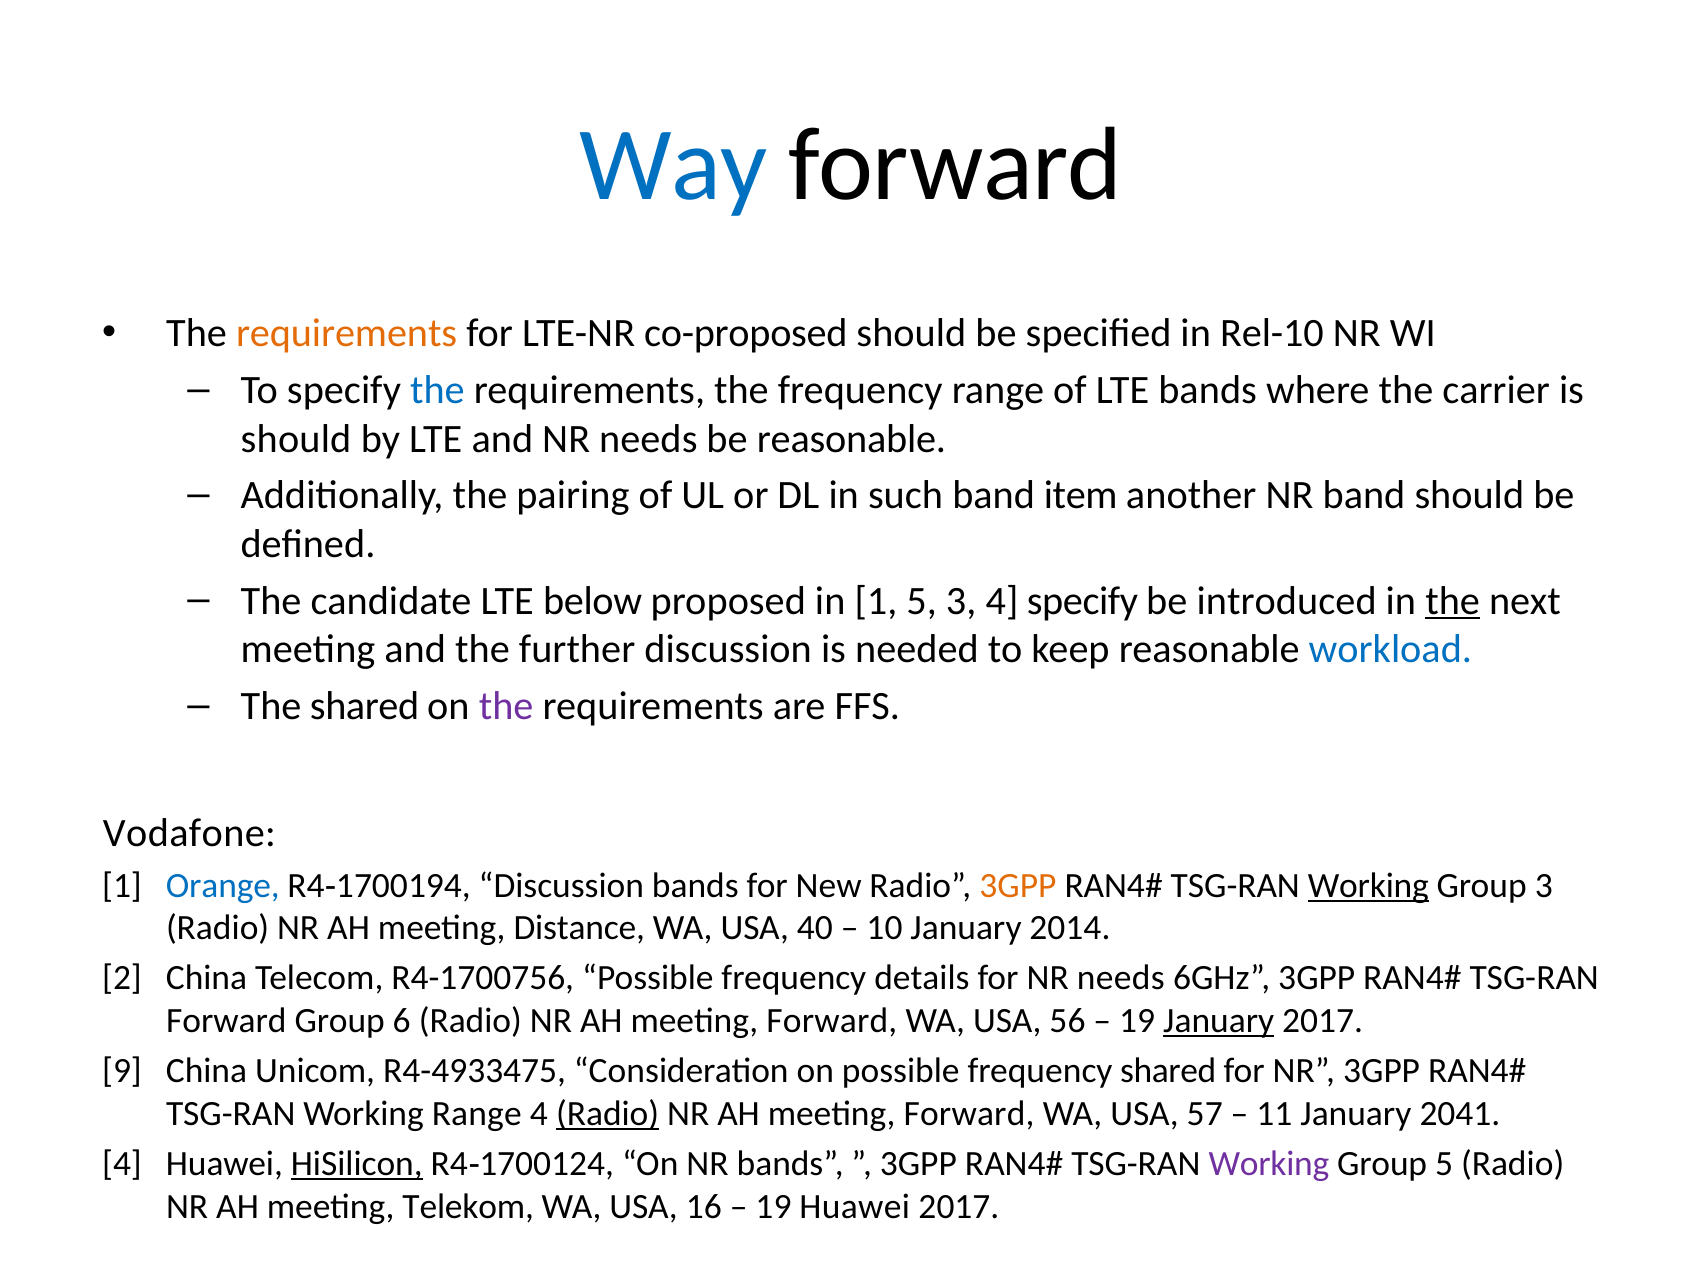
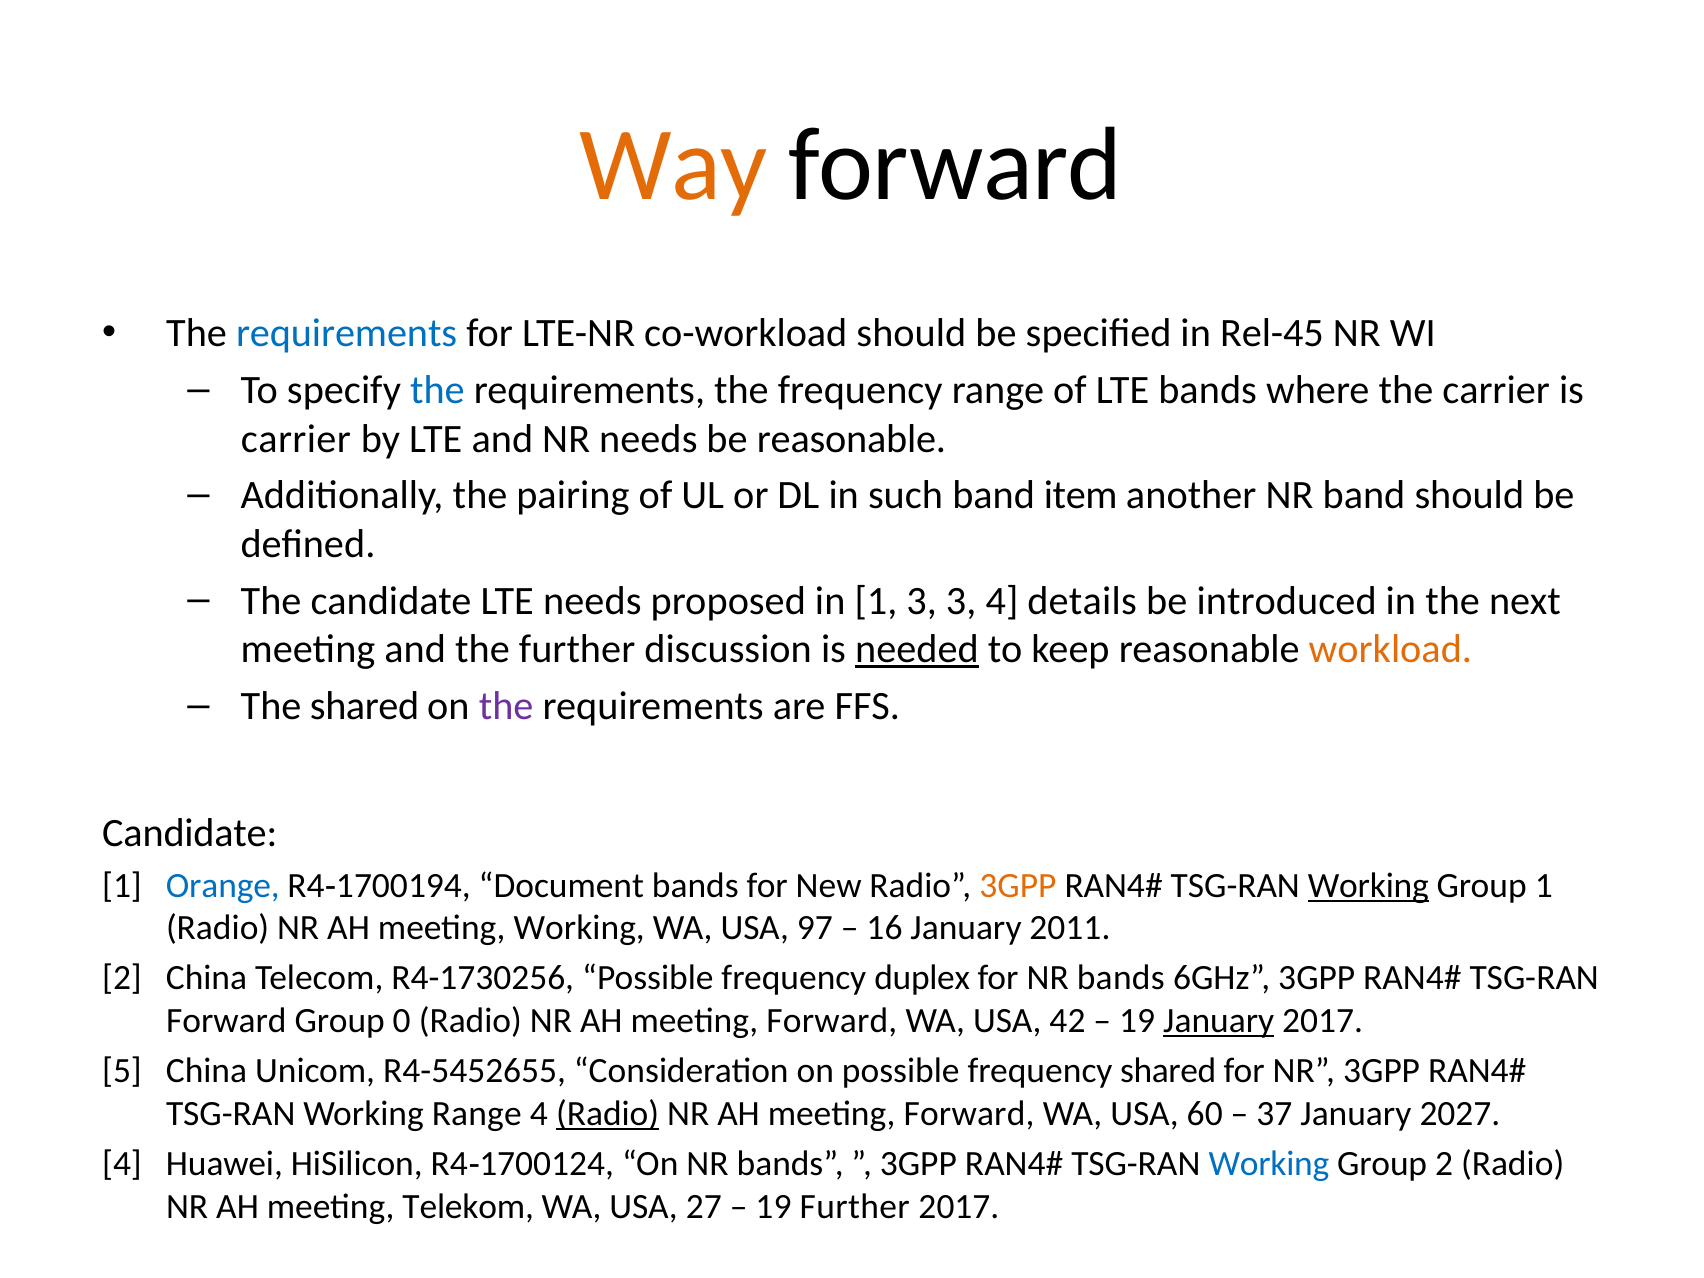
Way colour: blue -> orange
requirements at (347, 334) colour: orange -> blue
co-proposed: co-proposed -> co-workload
Rel-10: Rel-10 -> Rel-45
should at (296, 439): should -> carrier
LTE below: below -> needs
1 5: 5 -> 3
4 specify: specify -> details
the at (1453, 601) underline: present -> none
needed underline: none -> present
workload colour: blue -> orange
Vodafone at (189, 833): Vodafone -> Candidate
Discussion at (561, 885): Discussion -> Document
Group 3: 3 -> 1
meeting Distance: Distance -> Working
40: 40 -> 97
10: 10 -> 16
2014: 2014 -> 2011
R4-1700756: R4-1700756 -> R4-1730256
details: details -> duplex
for NR needs: needs -> bands
6: 6 -> 0
56: 56 -> 42
9: 9 -> 5
R4-4933475: R4-4933475 -> R4-5452655
57: 57 -> 60
11: 11 -> 37
2041: 2041 -> 2027
HiSilicon underline: present -> none
Working at (1269, 1164) colour: purple -> blue
Group 5: 5 -> 2
16: 16 -> 27
19 Huawei: Huawei -> Further
